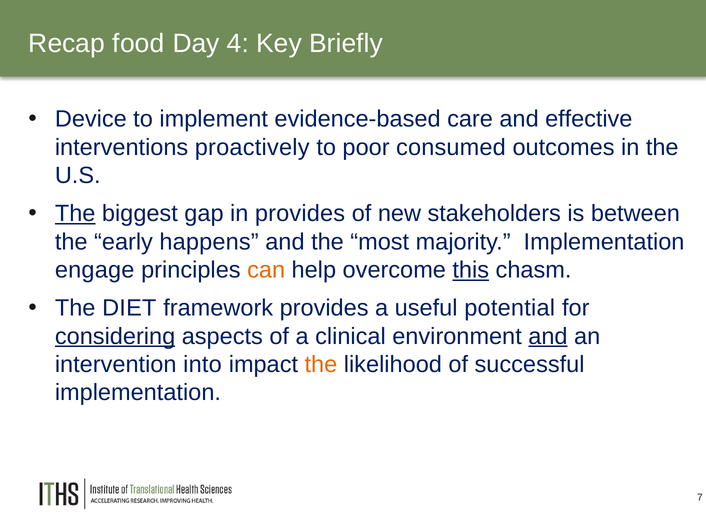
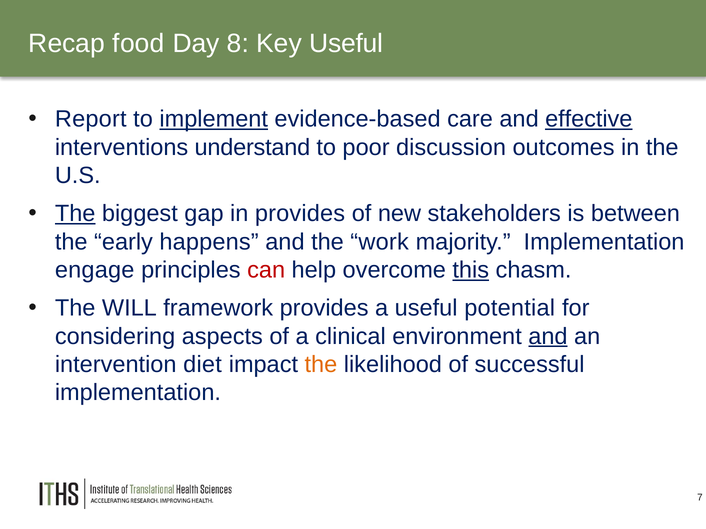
4: 4 -> 8
Key Briefly: Briefly -> Useful
Device: Device -> Report
implement underline: none -> present
effective underline: none -> present
proactively: proactively -> understand
consumed: consumed -> discussion
most: most -> work
can colour: orange -> red
DIET: DIET -> WILL
considering underline: present -> none
into: into -> diet
